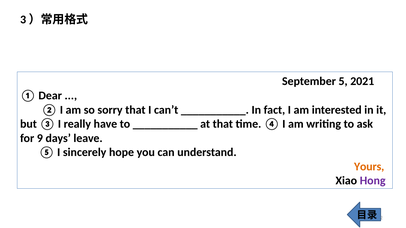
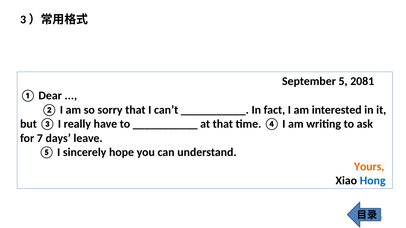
2021: 2021 -> 2081
9: 9 -> 7
Hong colour: purple -> blue
